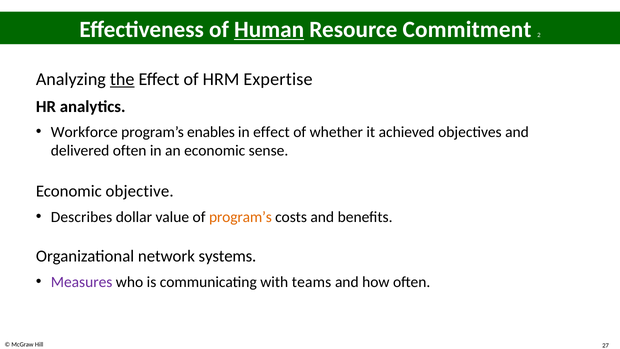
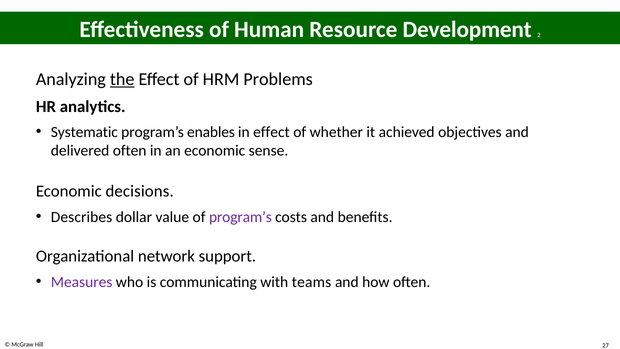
Human underline: present -> none
Commitment: Commitment -> Development
Expertise: Expertise -> Problems
Workforce: Workforce -> Systematic
objective: objective -> decisions
program’s at (240, 217) colour: orange -> purple
systems: systems -> support
